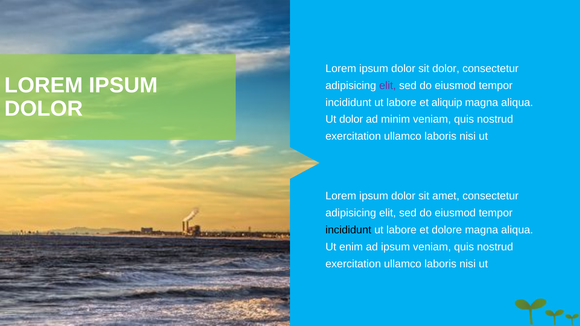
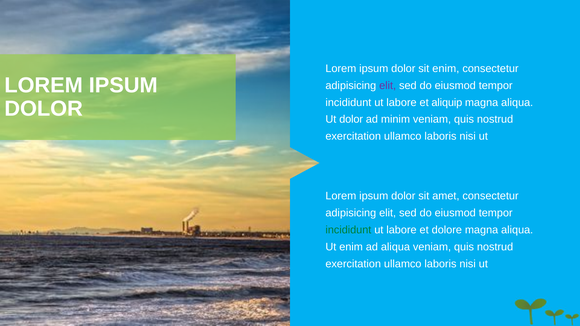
sit dolor: dolor -> enim
incididunt at (348, 230) colour: black -> green
ad ipsum: ipsum -> aliqua
